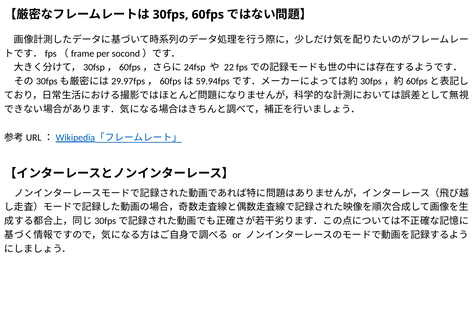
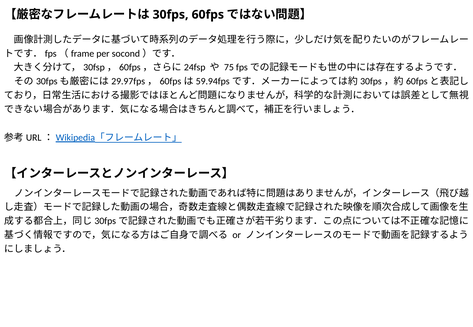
22: 22 -> 75
